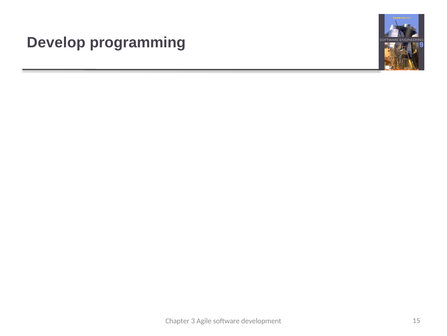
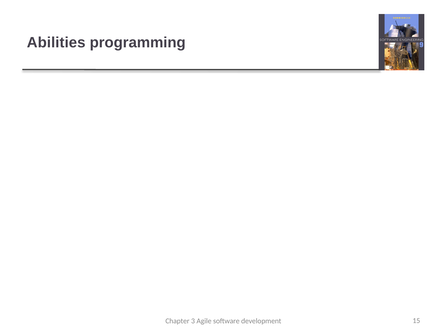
Develop: Develop -> Abilities
